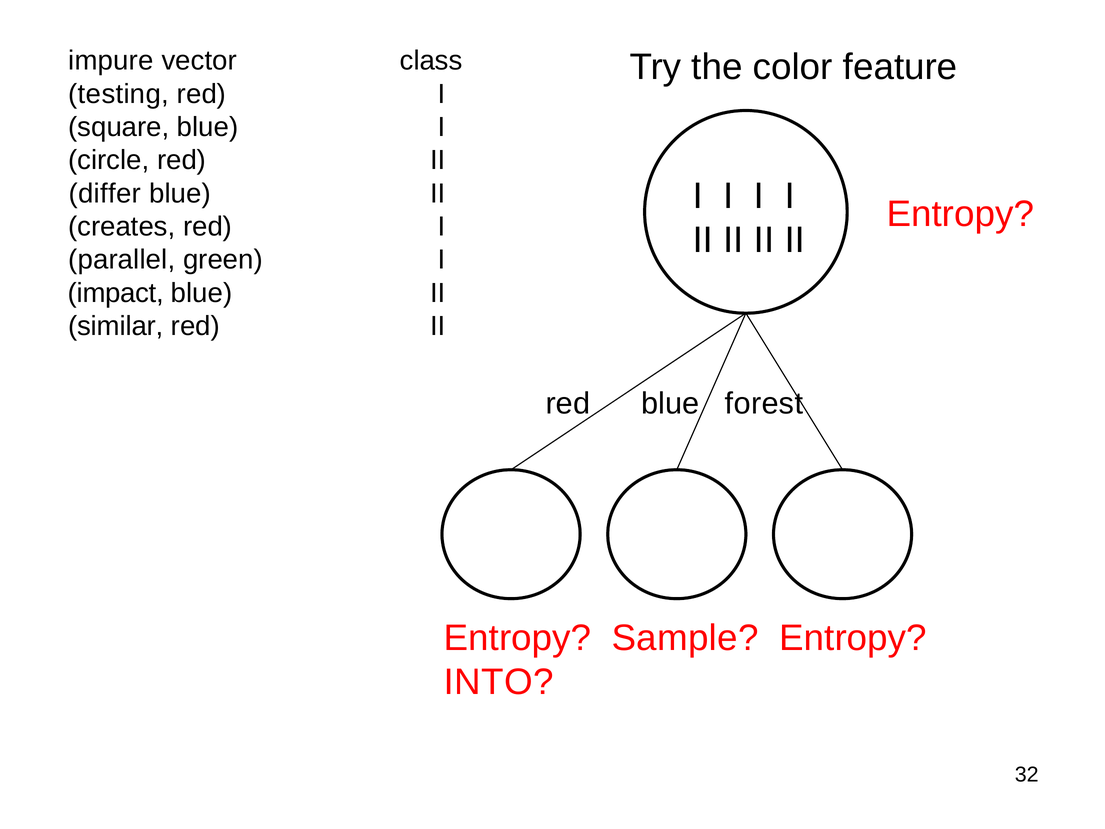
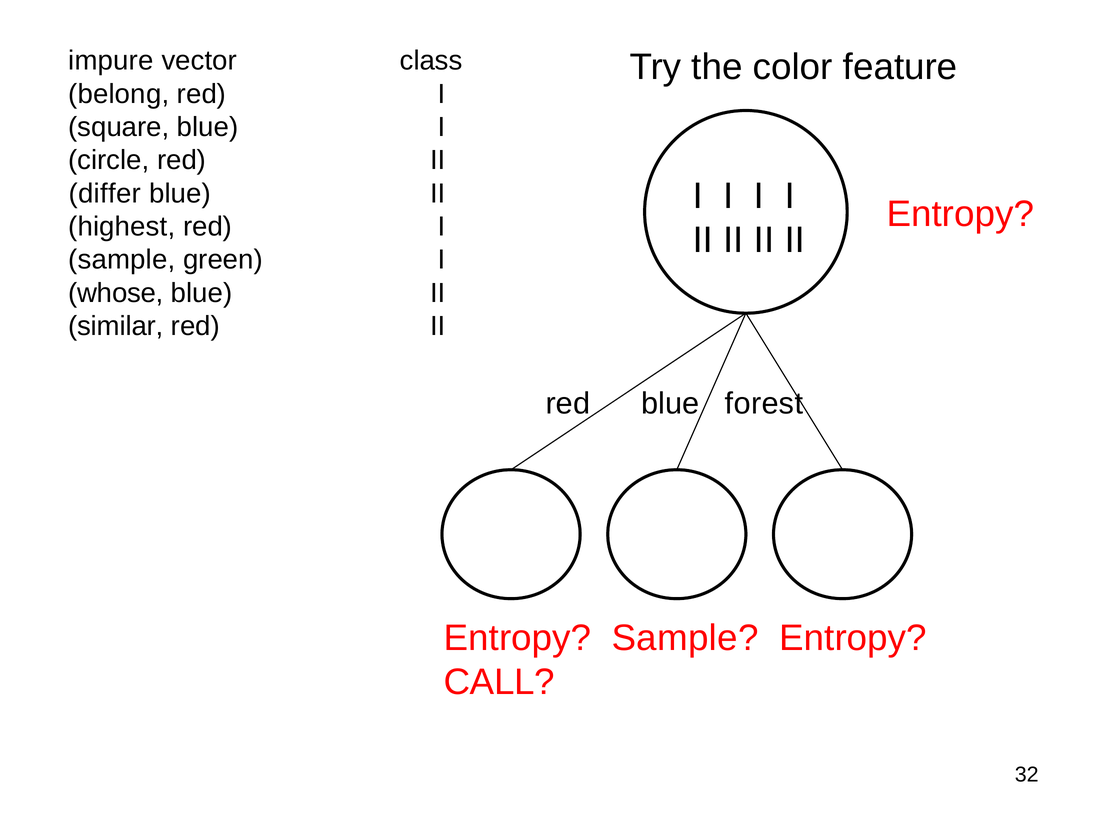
testing: testing -> belong
creates: creates -> highest
parallel at (122, 260): parallel -> sample
impact: impact -> whose
INTO: INTO -> CALL
